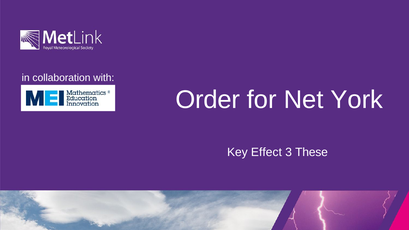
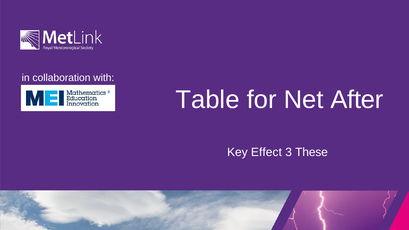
Order: Order -> Table
York: York -> After
